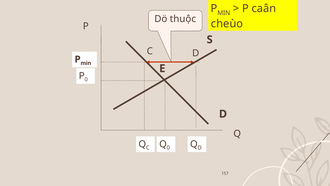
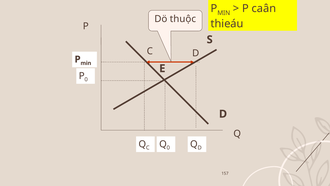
cheùo: cheùo -> thieáu
